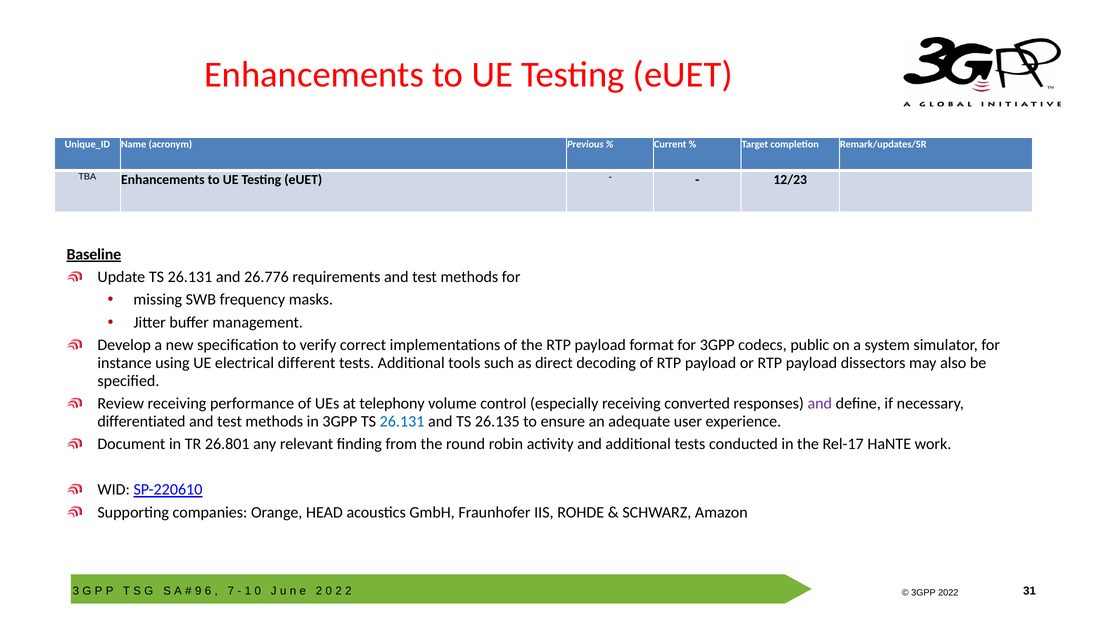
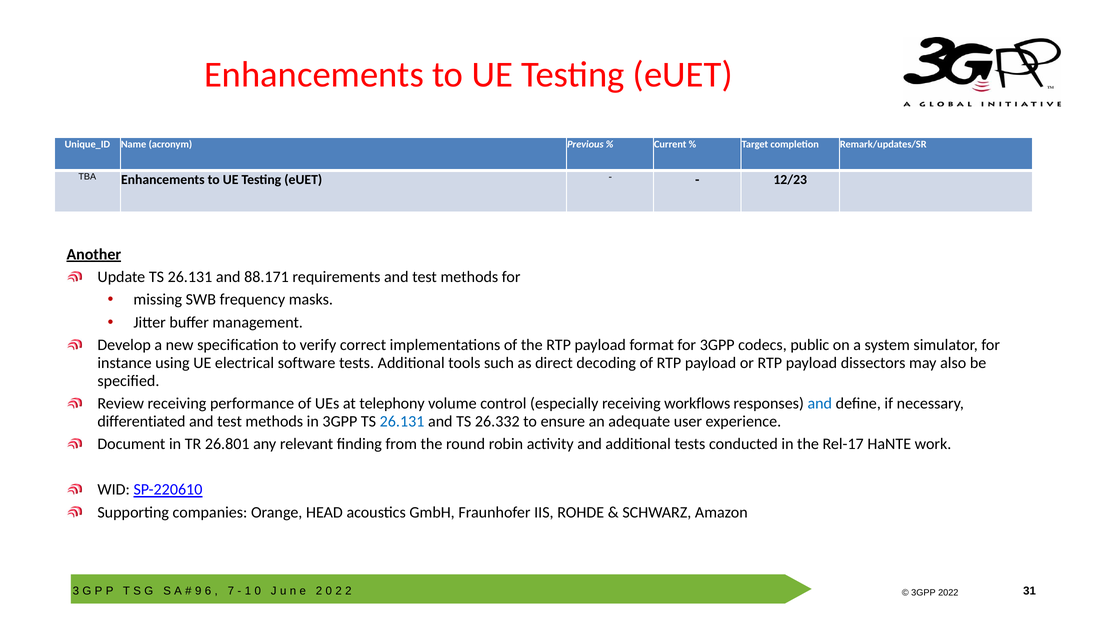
Baseline: Baseline -> Another
26.776: 26.776 -> 88.171
different: different -> software
converted: converted -> workflows
and at (820, 403) colour: purple -> blue
26.135: 26.135 -> 26.332
